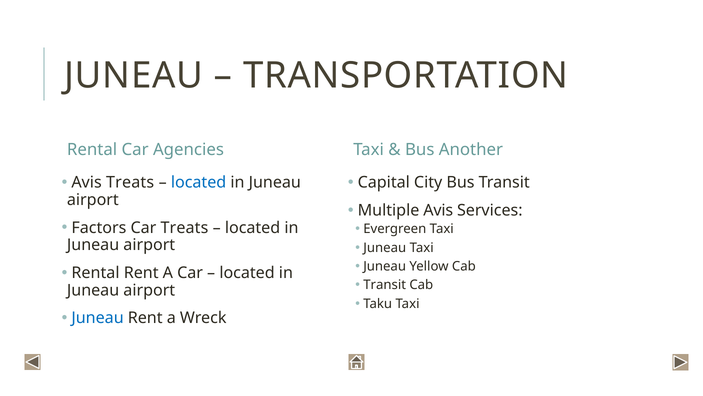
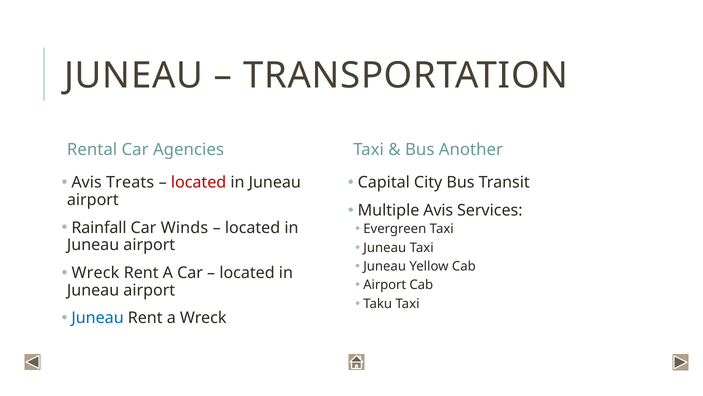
located at (199, 182) colour: blue -> red
Factors: Factors -> Rainfall
Car Treats: Treats -> Winds
Rental at (95, 272): Rental -> Wreck
Transit at (385, 285): Transit -> Airport
